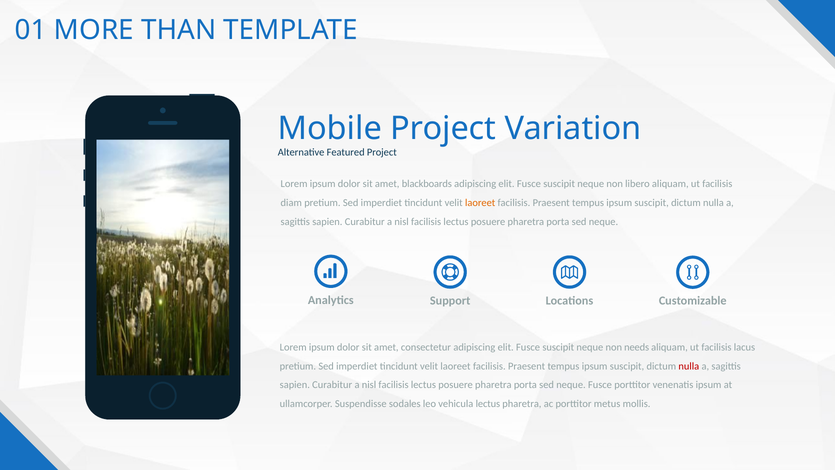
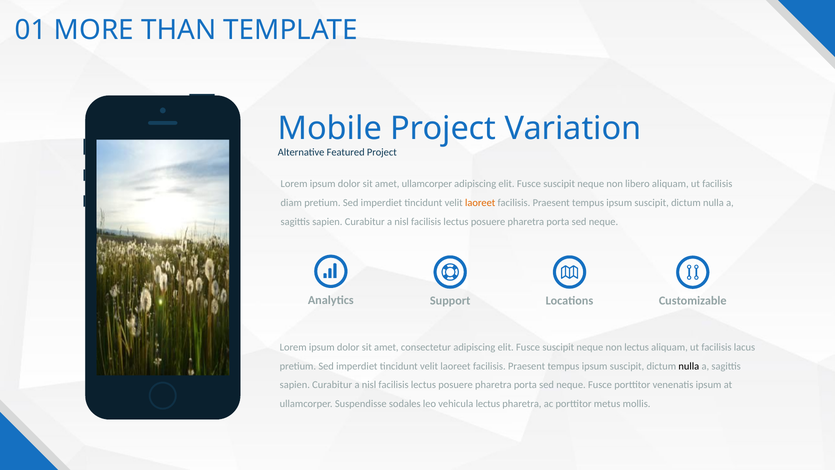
amet blackboards: blackboards -> ullamcorper
non needs: needs -> lectus
nulla at (689, 366) colour: red -> black
